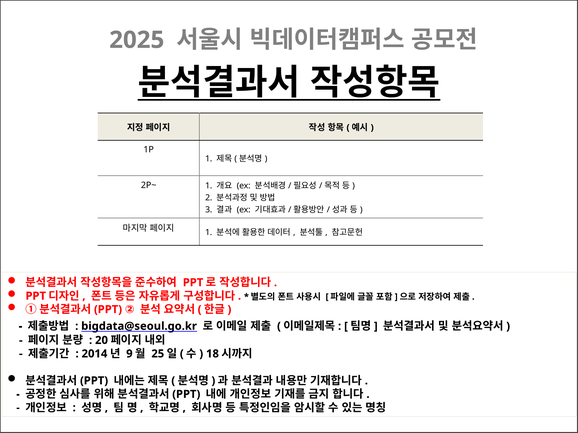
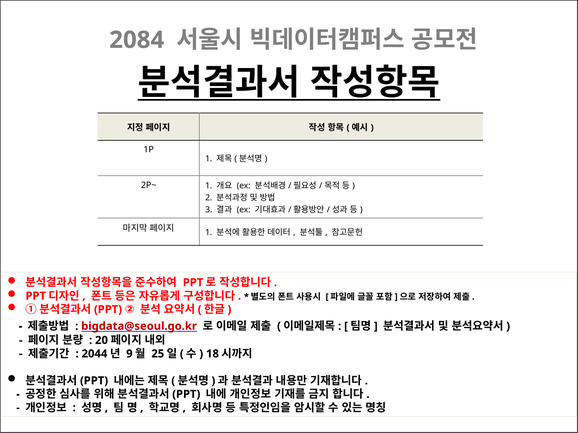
2025: 2025 -> 2084
bigdata@seoul.go.kr colour: black -> red
2014: 2014 -> 2044
